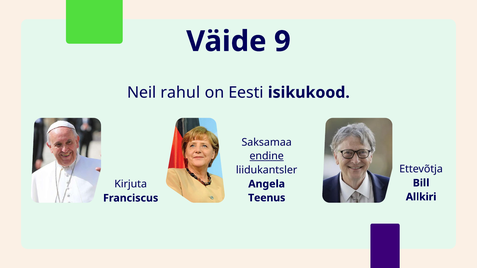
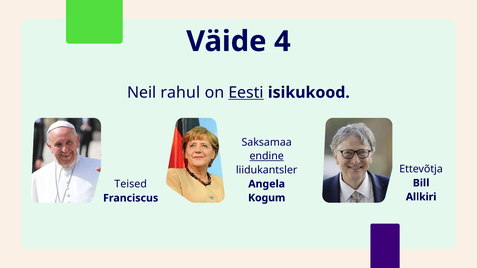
9: 9 -> 4
Eesti underline: none -> present
Kirjuta: Kirjuta -> Teised
Teenus: Teenus -> Kogum
